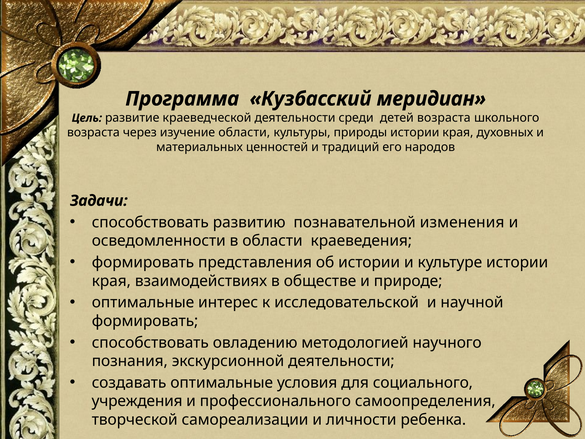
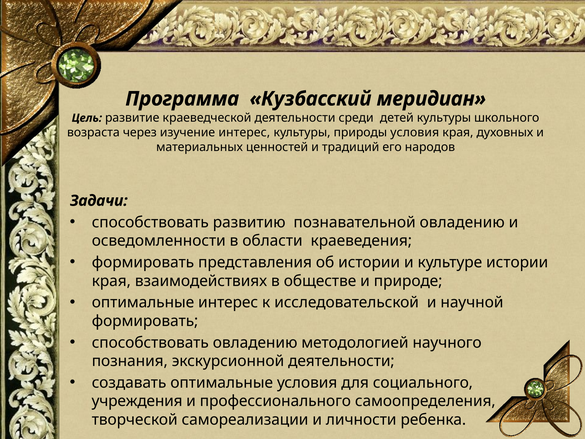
детей возраста: возраста -> культуры
изучение области: области -> интерес
природы истории: истории -> условия
познавательной изменения: изменения -> овладению
